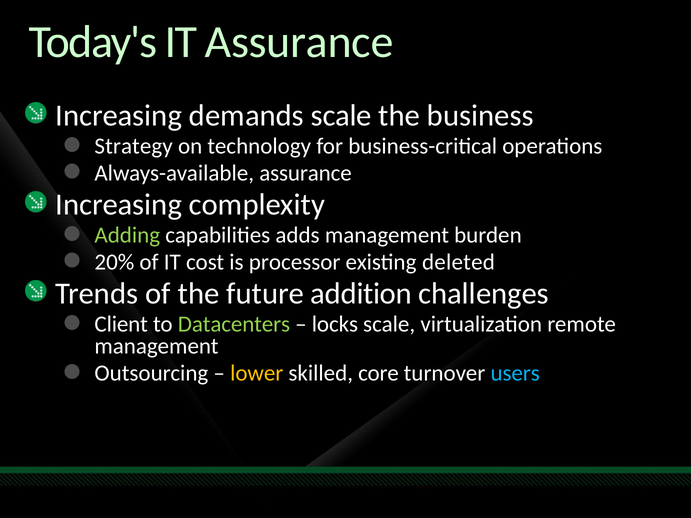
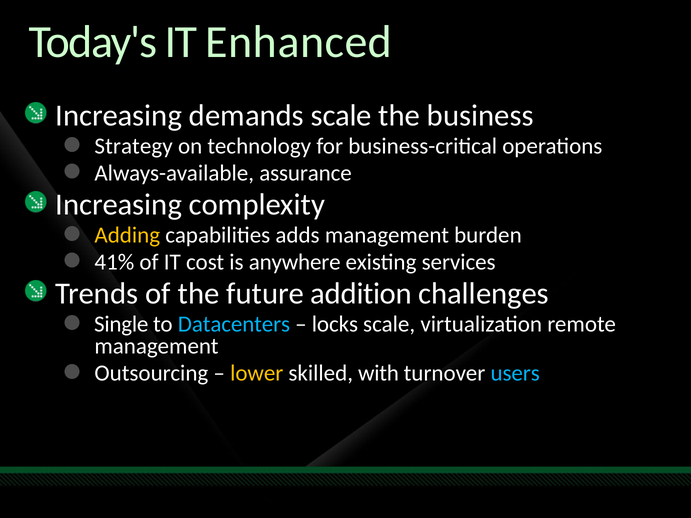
IT Assurance: Assurance -> Enhanced
Adding colour: light green -> yellow
20%: 20% -> 41%
processor: processor -> anywhere
deleted: deleted -> services
Client: Client -> Single
Datacenters colour: light green -> light blue
core: core -> with
